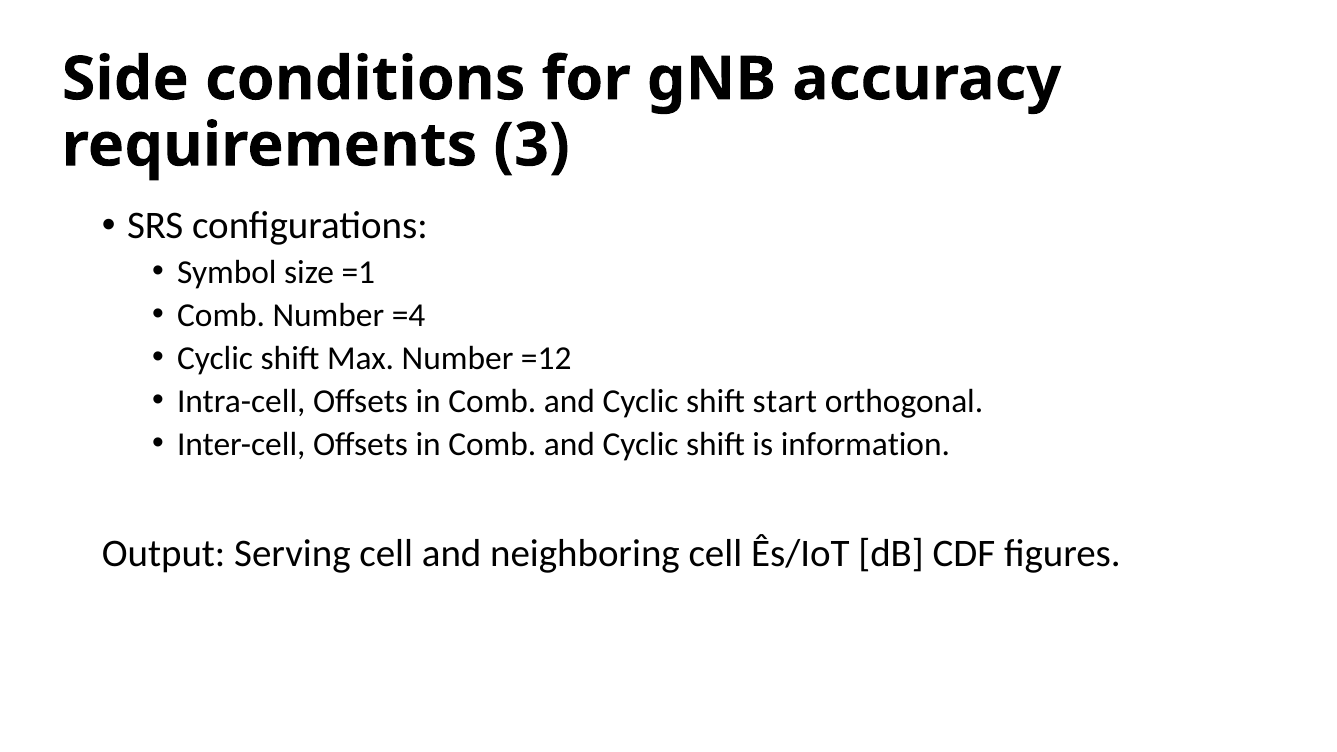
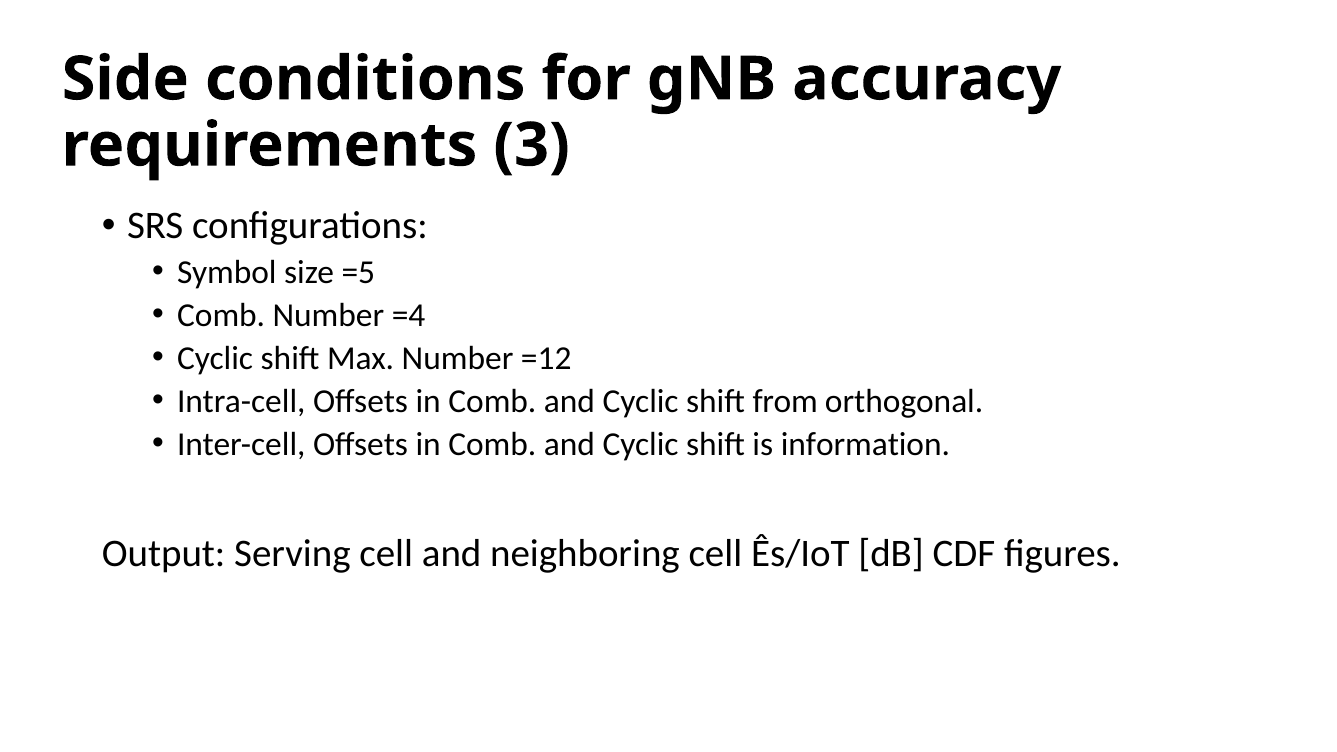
=1: =1 -> =5
start: start -> from
